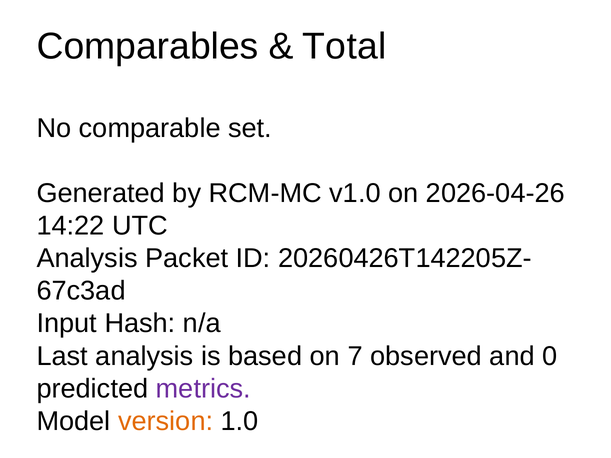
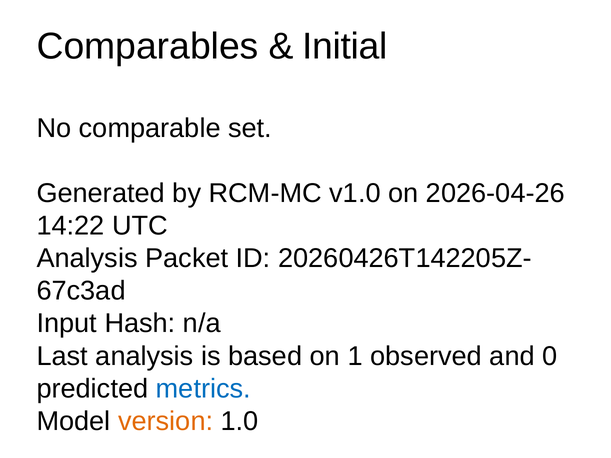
Total: Total -> Initial
7: 7 -> 1
metrics colour: purple -> blue
